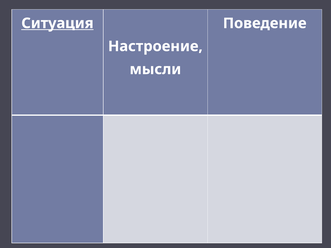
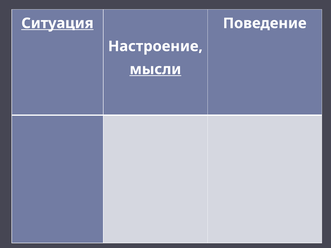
мысли underline: none -> present
